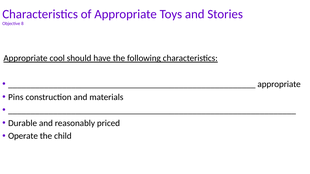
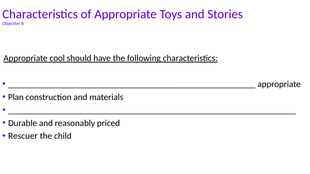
Pins: Pins -> Plan
Operate: Operate -> Rescuer
